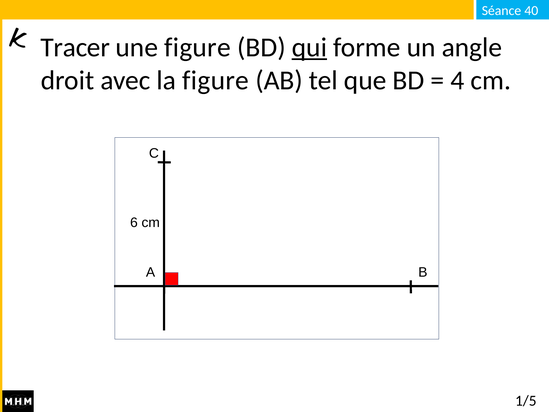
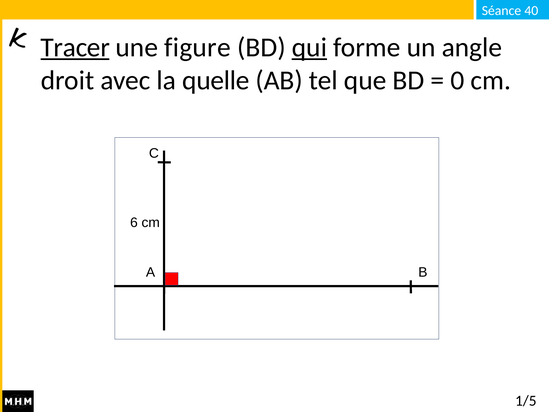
Tracer underline: none -> present
la figure: figure -> quelle
4: 4 -> 0
